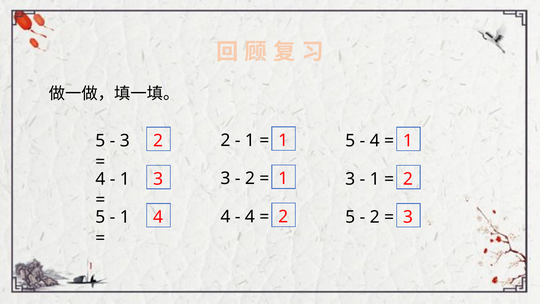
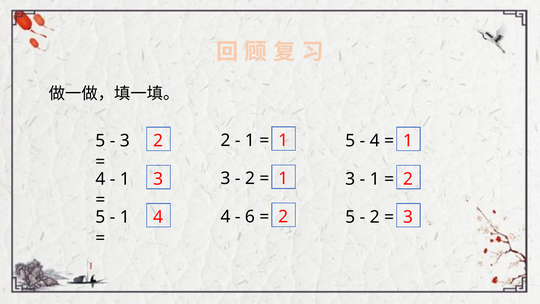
4 at (250, 217): 4 -> 6
